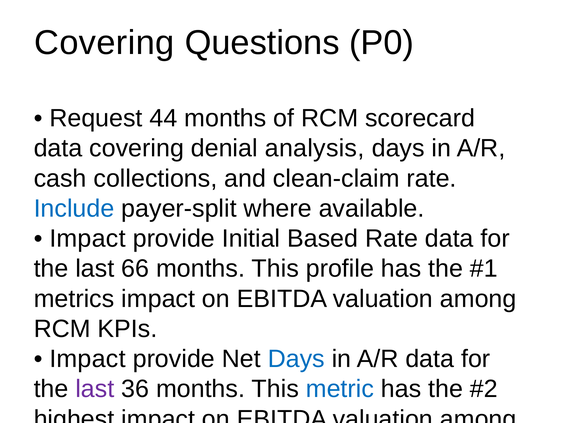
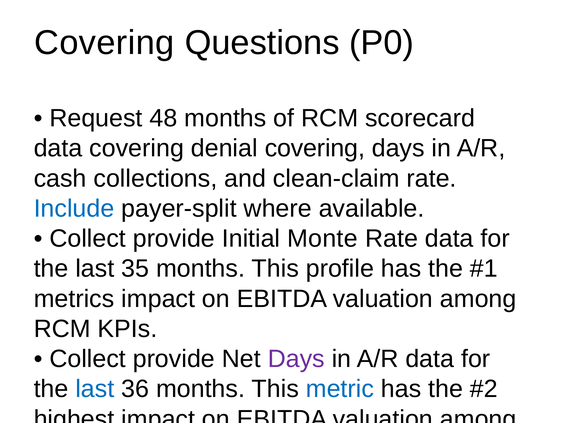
44: 44 -> 48
denial analysis: analysis -> covering
Impact at (87, 238): Impact -> Collect
Based: Based -> Monte
66: 66 -> 35
Impact at (87, 358): Impact -> Collect
Days at (296, 358) colour: blue -> purple
last at (95, 388) colour: purple -> blue
